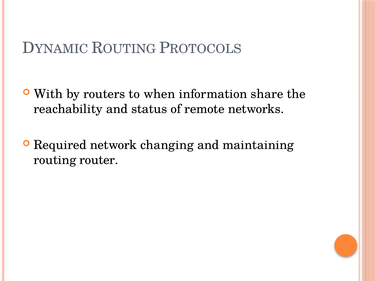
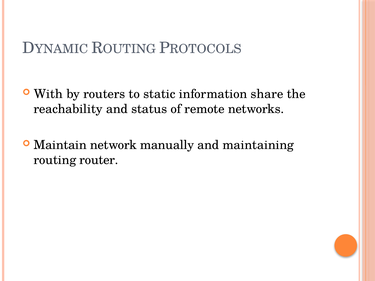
when: when -> static
Required: Required -> Maintain
changing: changing -> manually
